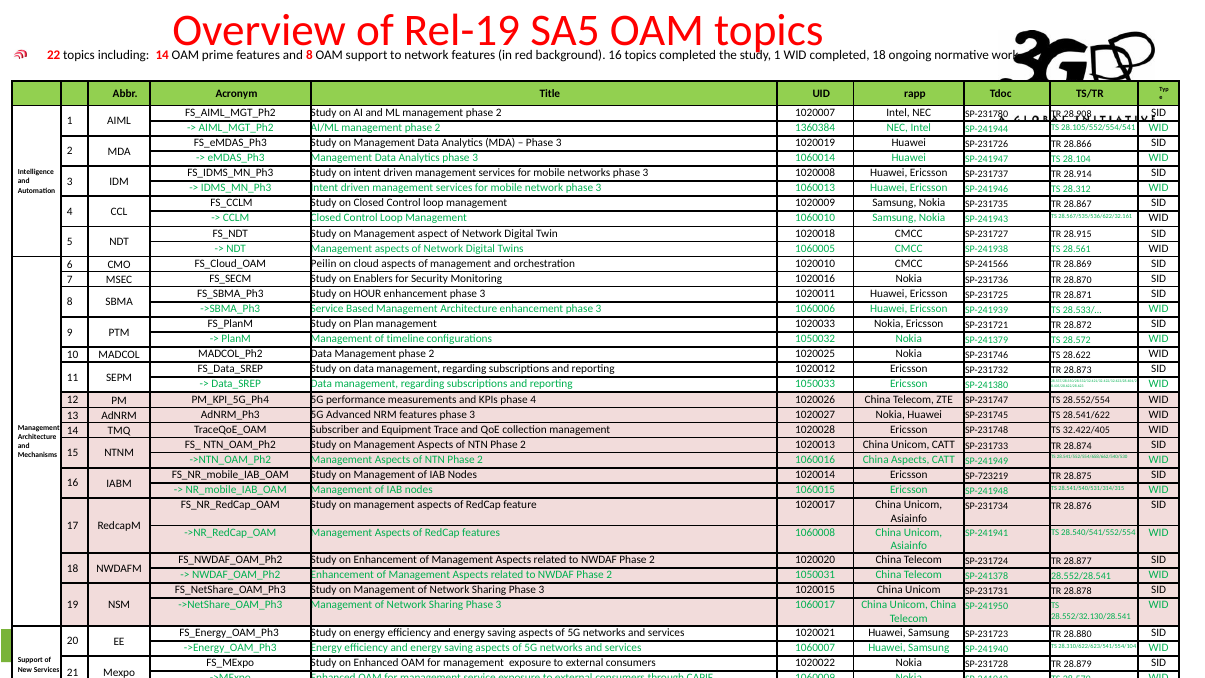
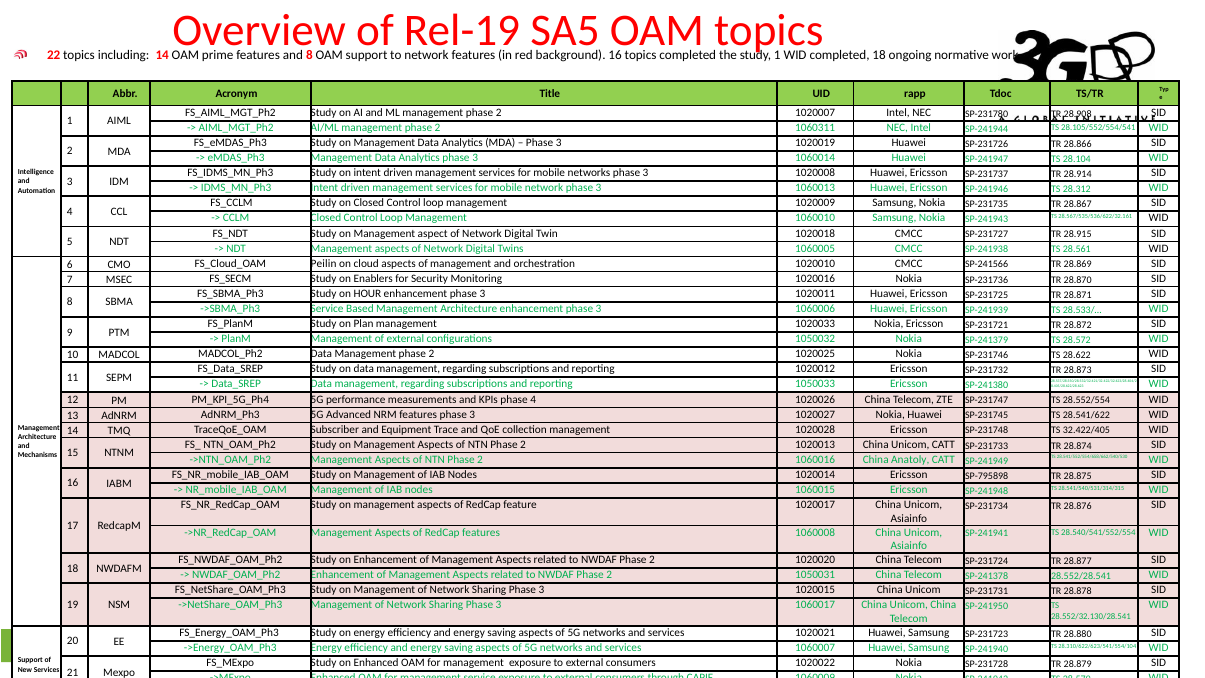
1360384: 1360384 -> 1060311
of timeline: timeline -> external
China Aspects: Aspects -> Anatoly
SP-723219: SP-723219 -> SP-795898
